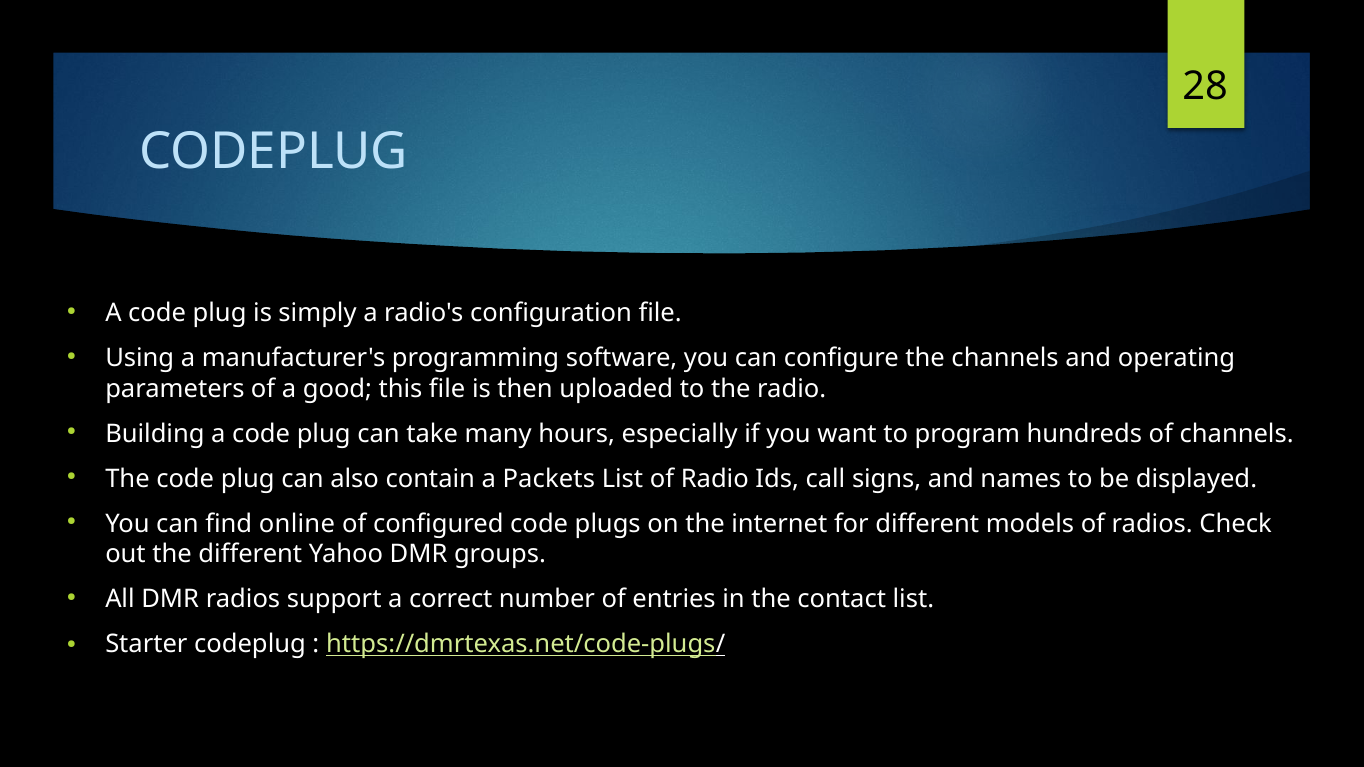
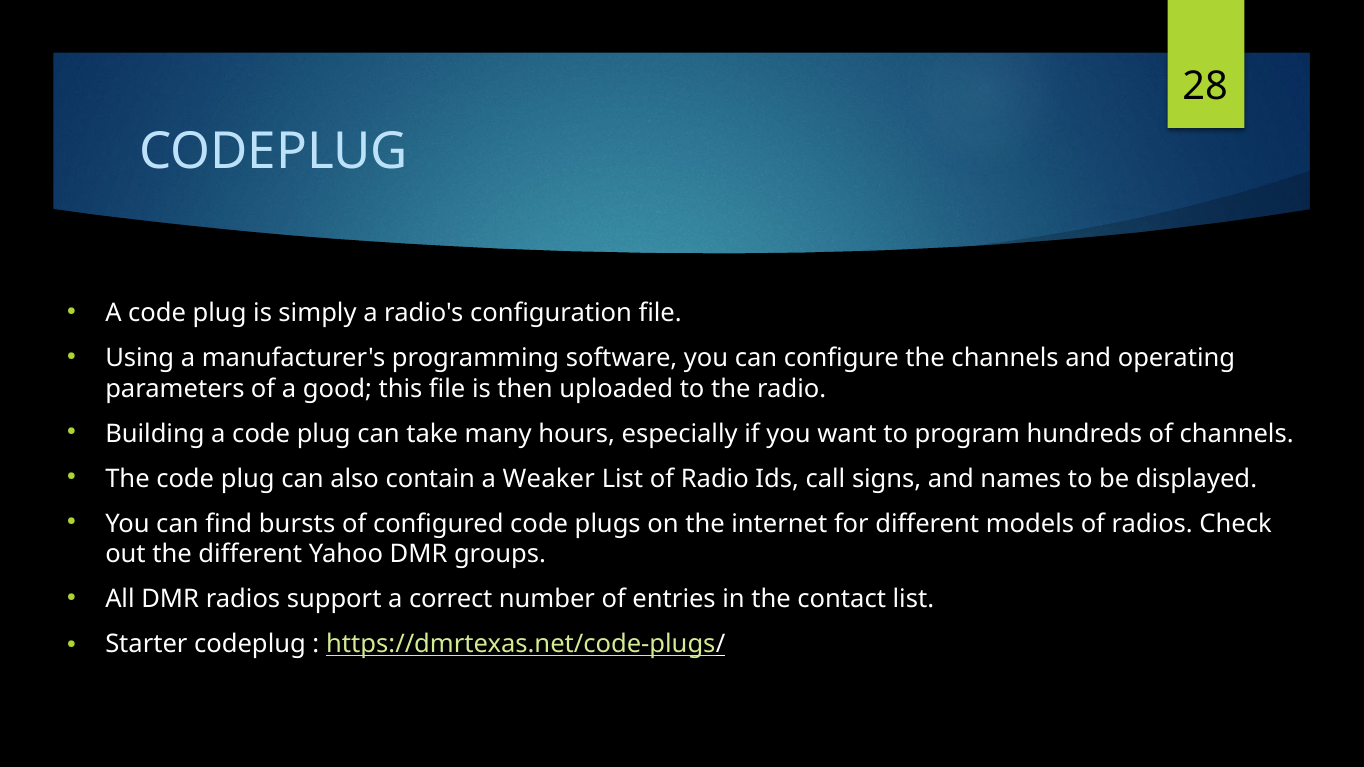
Packets: Packets -> Weaker
online: online -> bursts
